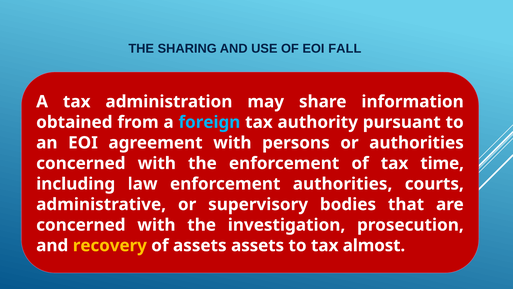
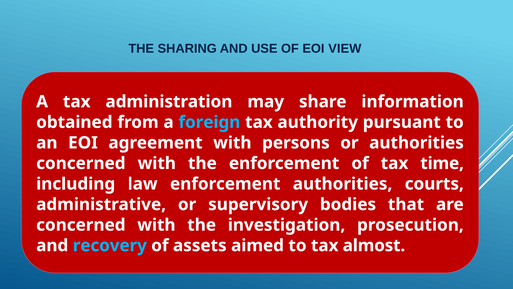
FALL: FALL -> VIEW
recovery colour: yellow -> light blue
assets assets: assets -> aimed
